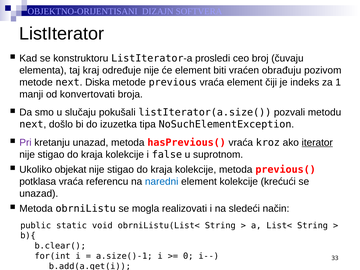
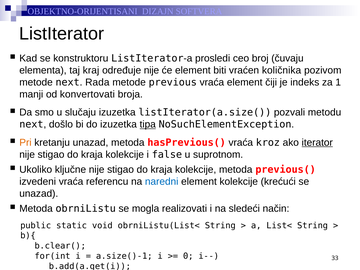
obrađuju: obrađuju -> količnika
Diska: Diska -> Rada
slučaju pokušali: pokušali -> izuzetka
tipa underline: none -> present
Pri colour: purple -> orange
objekat: objekat -> ključne
potklasa: potklasa -> izvedeni
